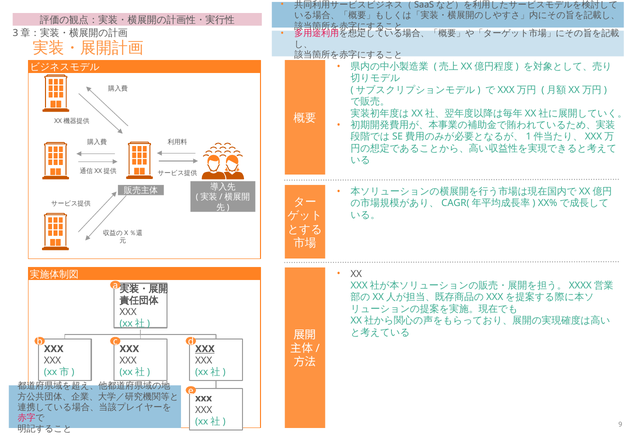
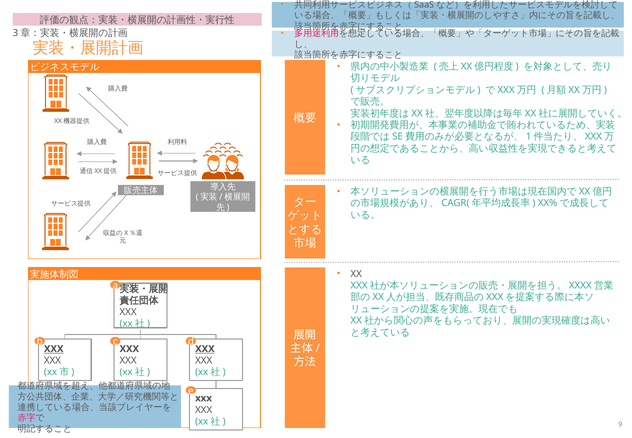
XXX at (54, 348) underline: none -> present
